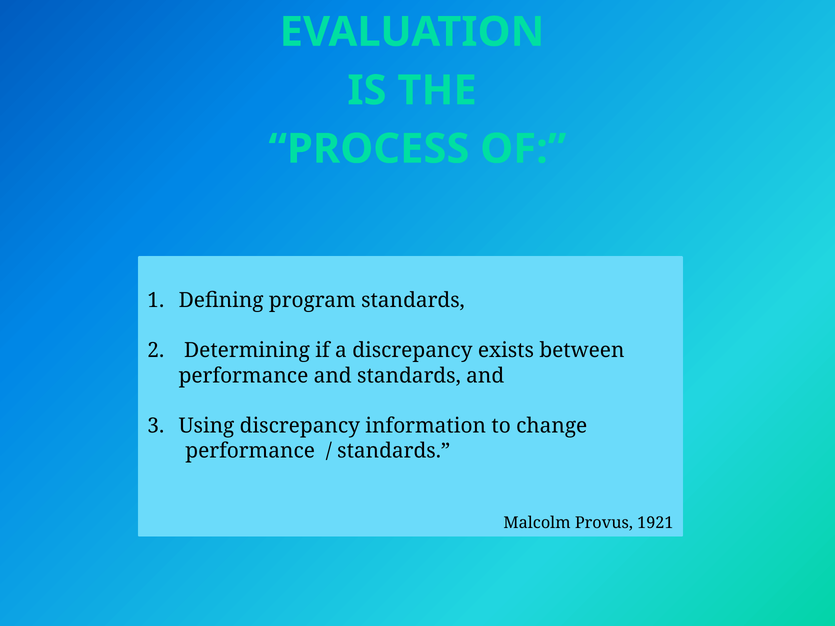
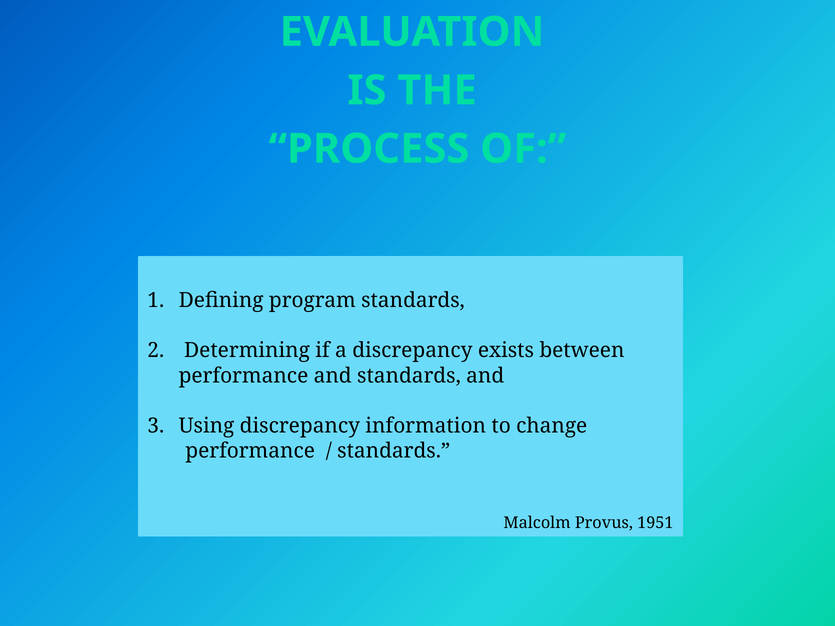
1921: 1921 -> 1951
